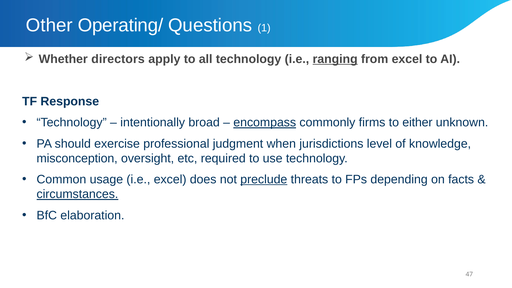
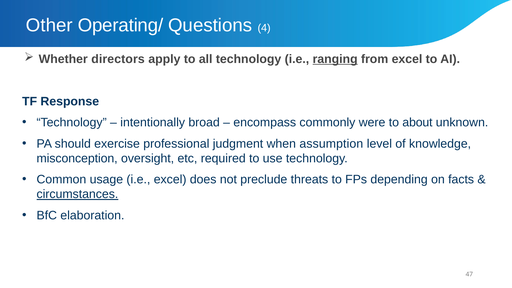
1: 1 -> 4
encompass underline: present -> none
firms: firms -> were
either: either -> about
jurisdictions: jurisdictions -> assumption
preclude underline: present -> none
